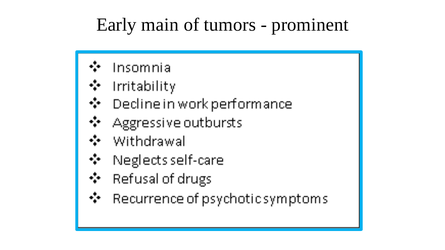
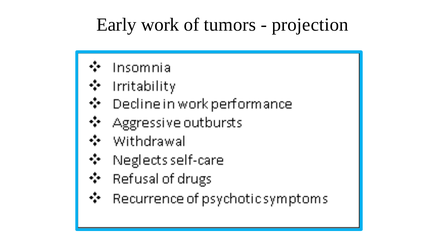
main: main -> work
prominent: prominent -> projection
